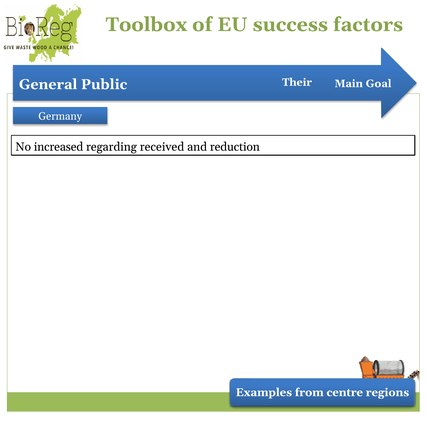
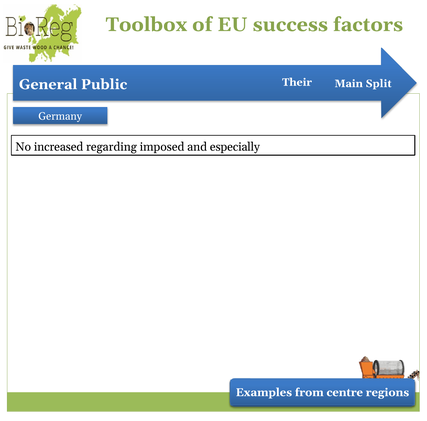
Goal: Goal -> Split
received: received -> imposed
reduction: reduction -> especially
